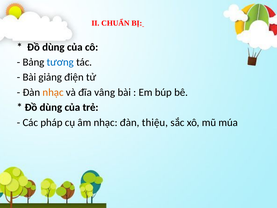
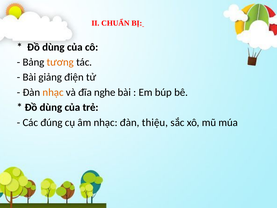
tương colour: blue -> orange
vâng: vâng -> nghe
pháp: pháp -> đúng
